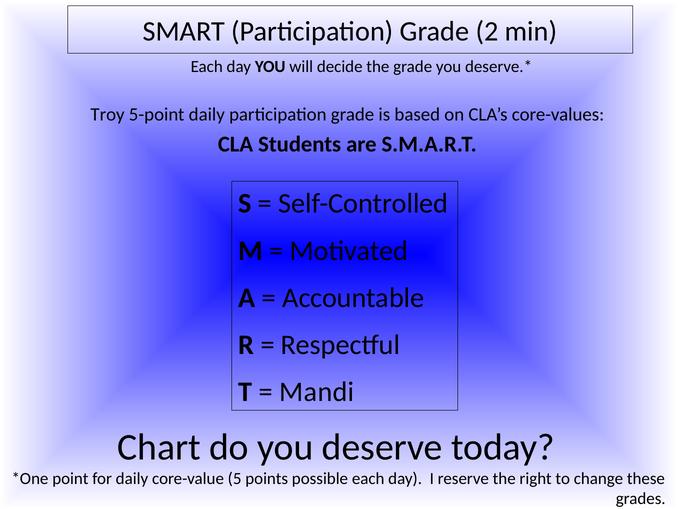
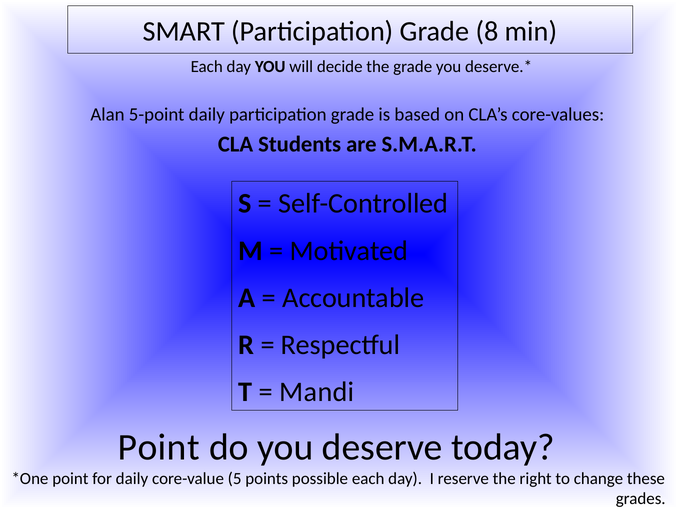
2: 2 -> 8
Troy: Troy -> Alan
Chart at (159, 447): Chart -> Point
